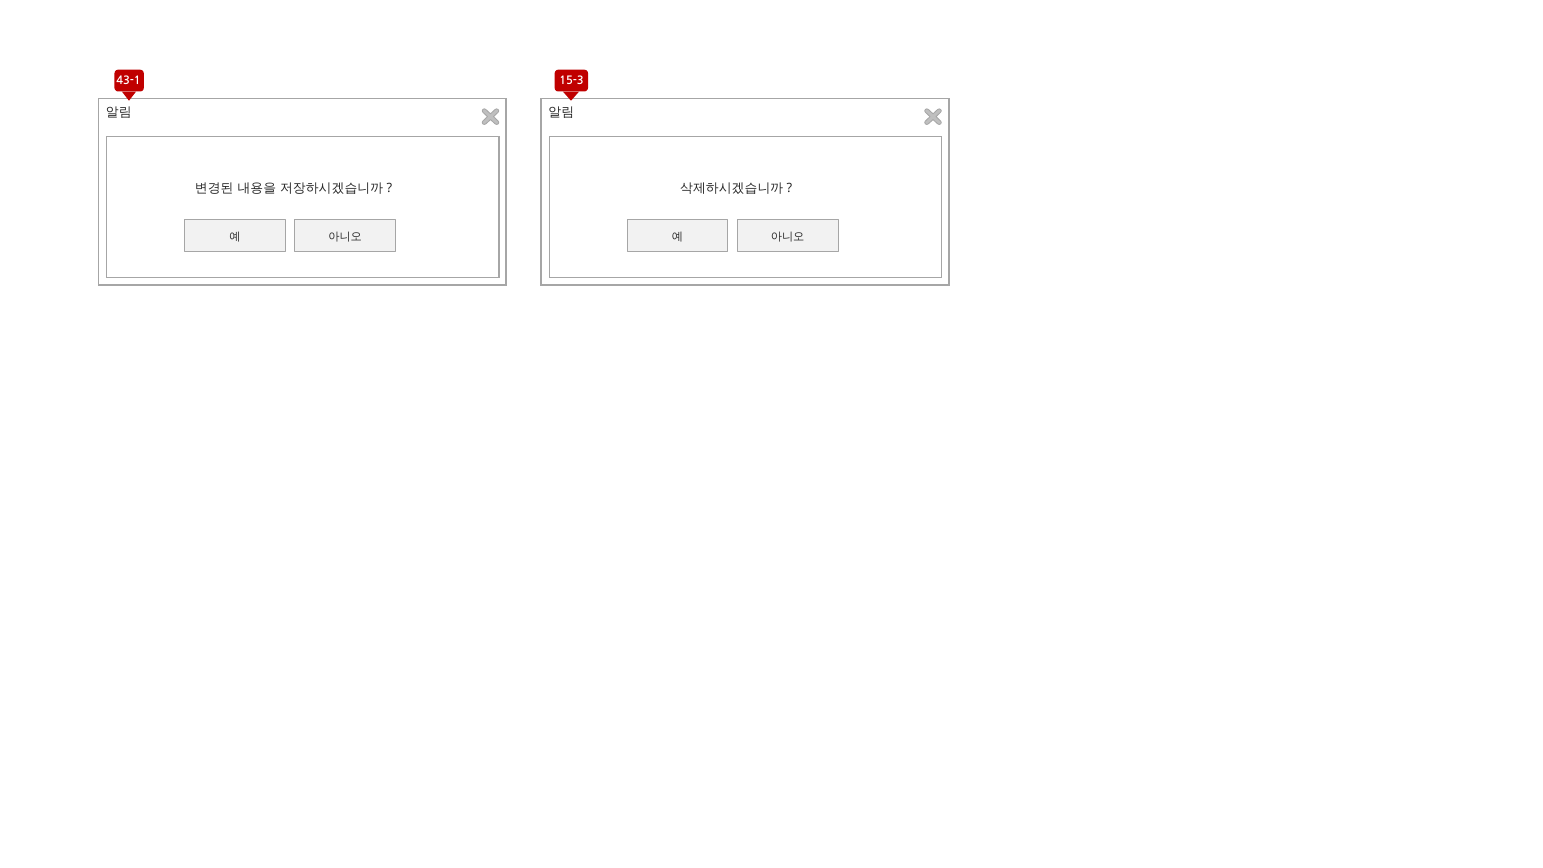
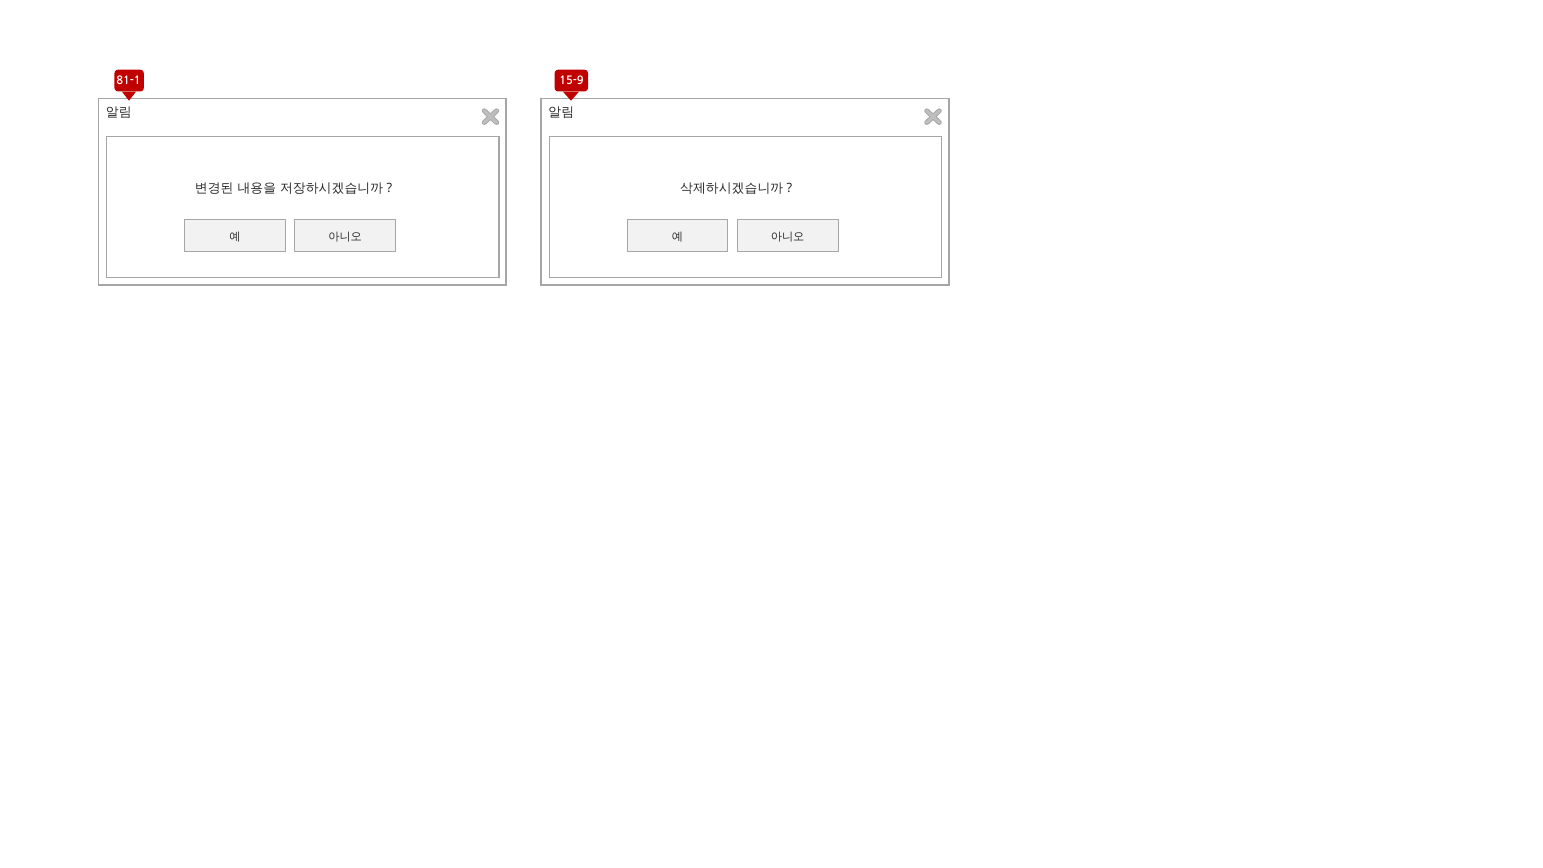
43-1: 43-1 -> 81-1
15-3: 15-3 -> 15-9
